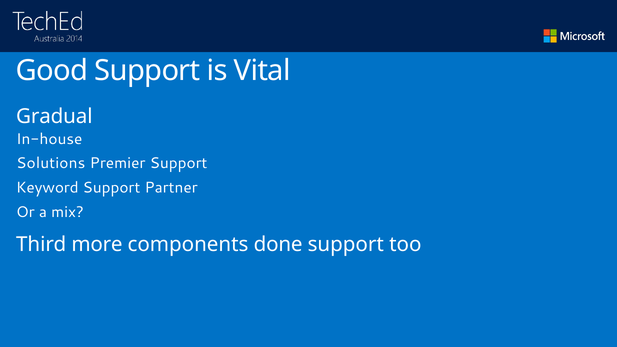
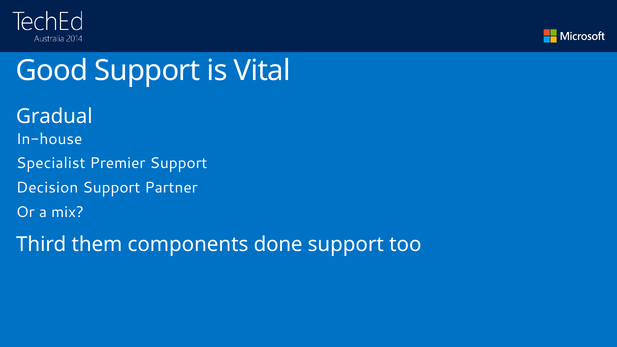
Solutions: Solutions -> Specialist
Keyword: Keyword -> Decision
more: more -> them
